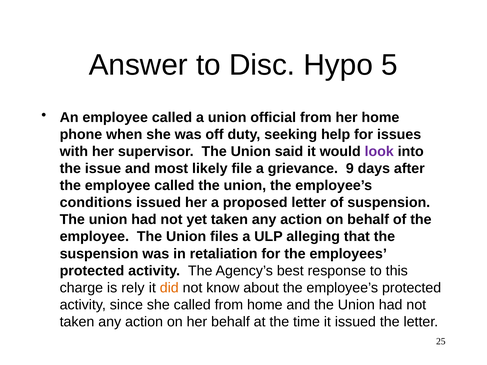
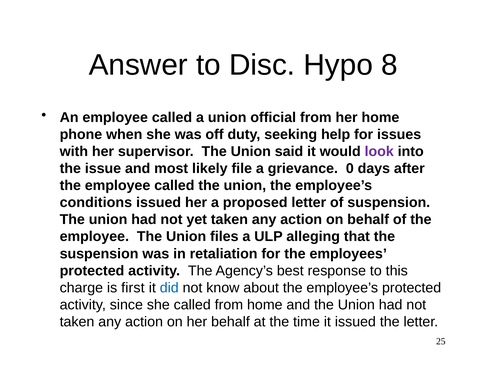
5: 5 -> 8
9: 9 -> 0
rely: rely -> first
did colour: orange -> blue
